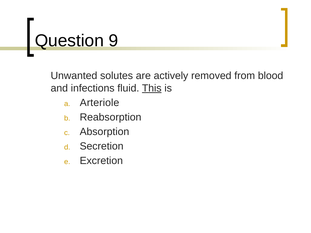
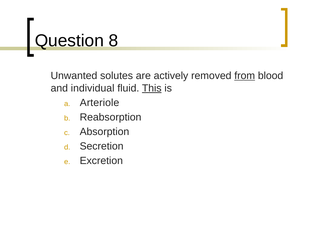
9: 9 -> 8
from underline: none -> present
infections: infections -> individual
